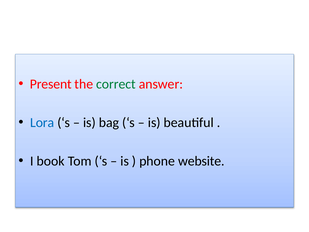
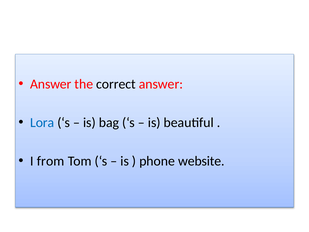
Present at (51, 84): Present -> Answer
correct colour: green -> black
book: book -> from
